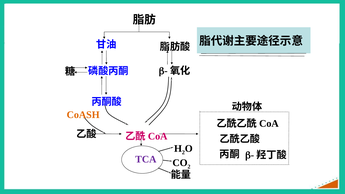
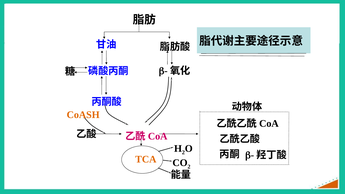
TCA colour: purple -> orange
